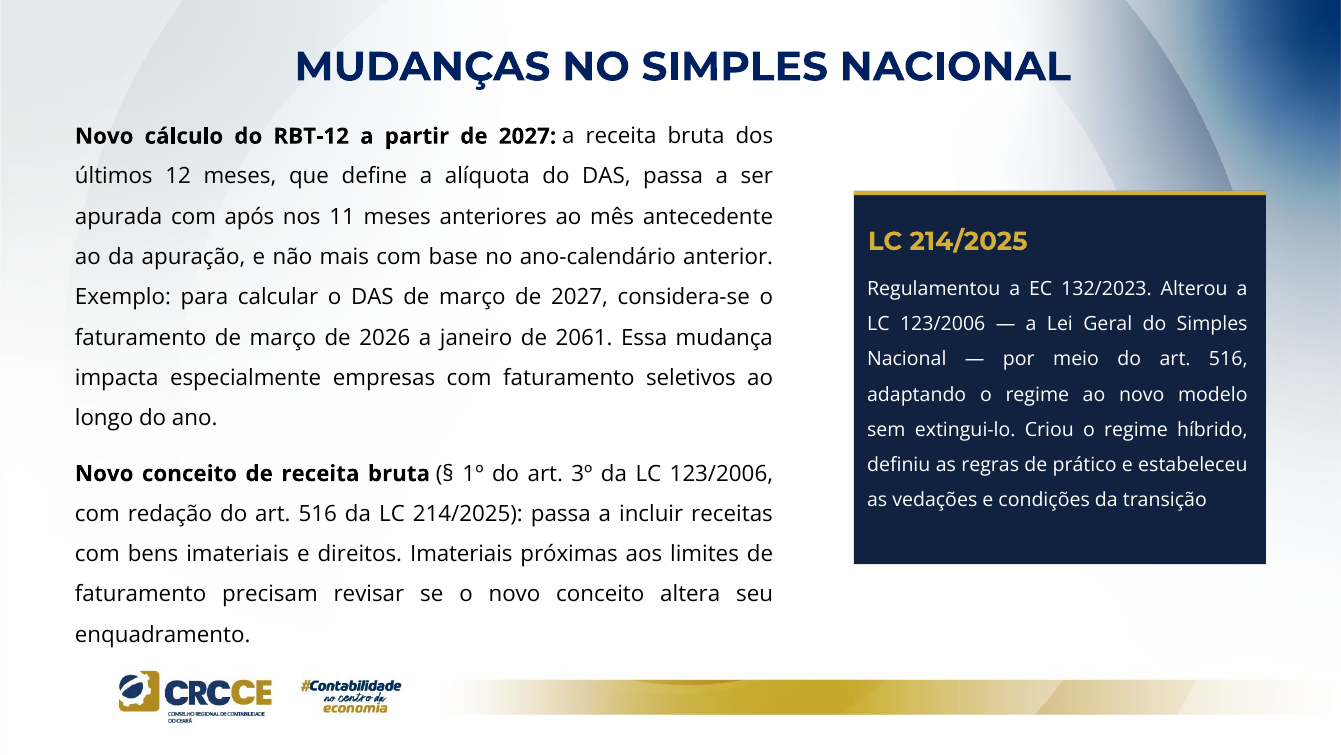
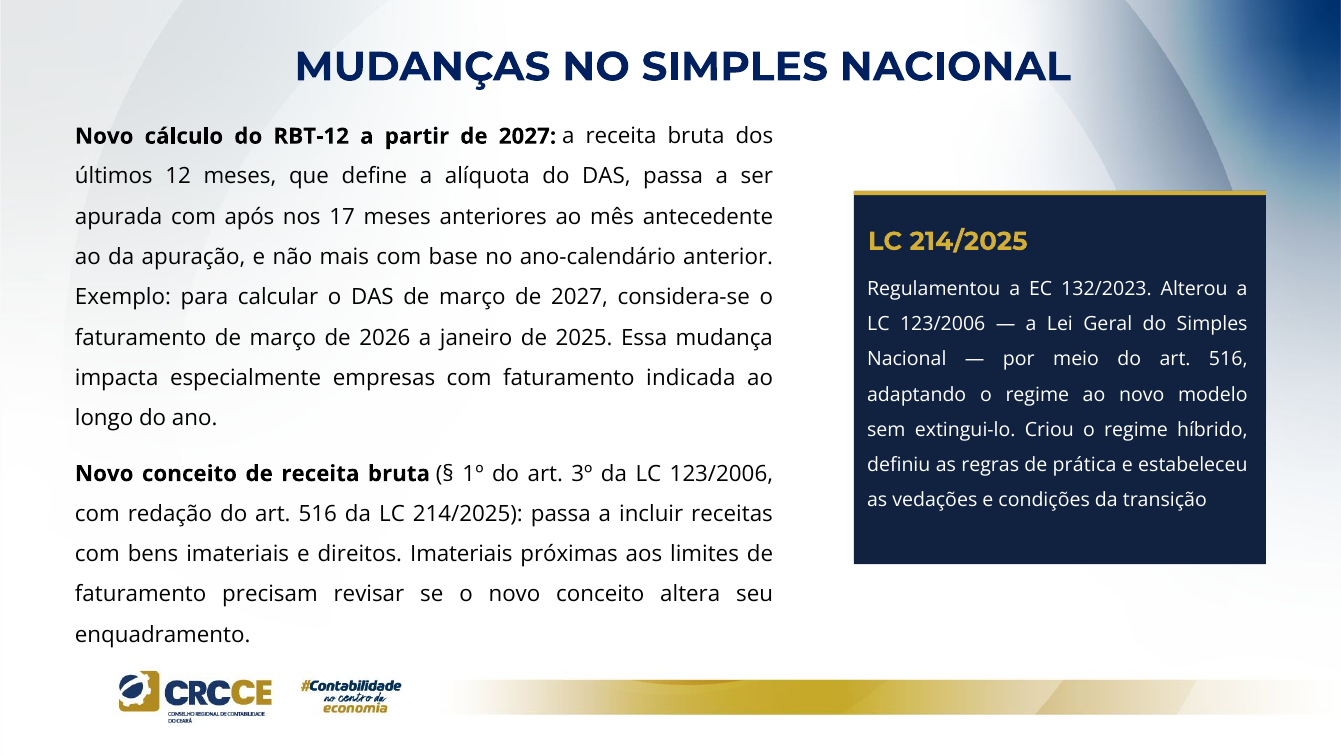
11: 11 -> 17
2061: 2061 -> 2025
seletivos: seletivos -> indicada
prático: prático -> prática
